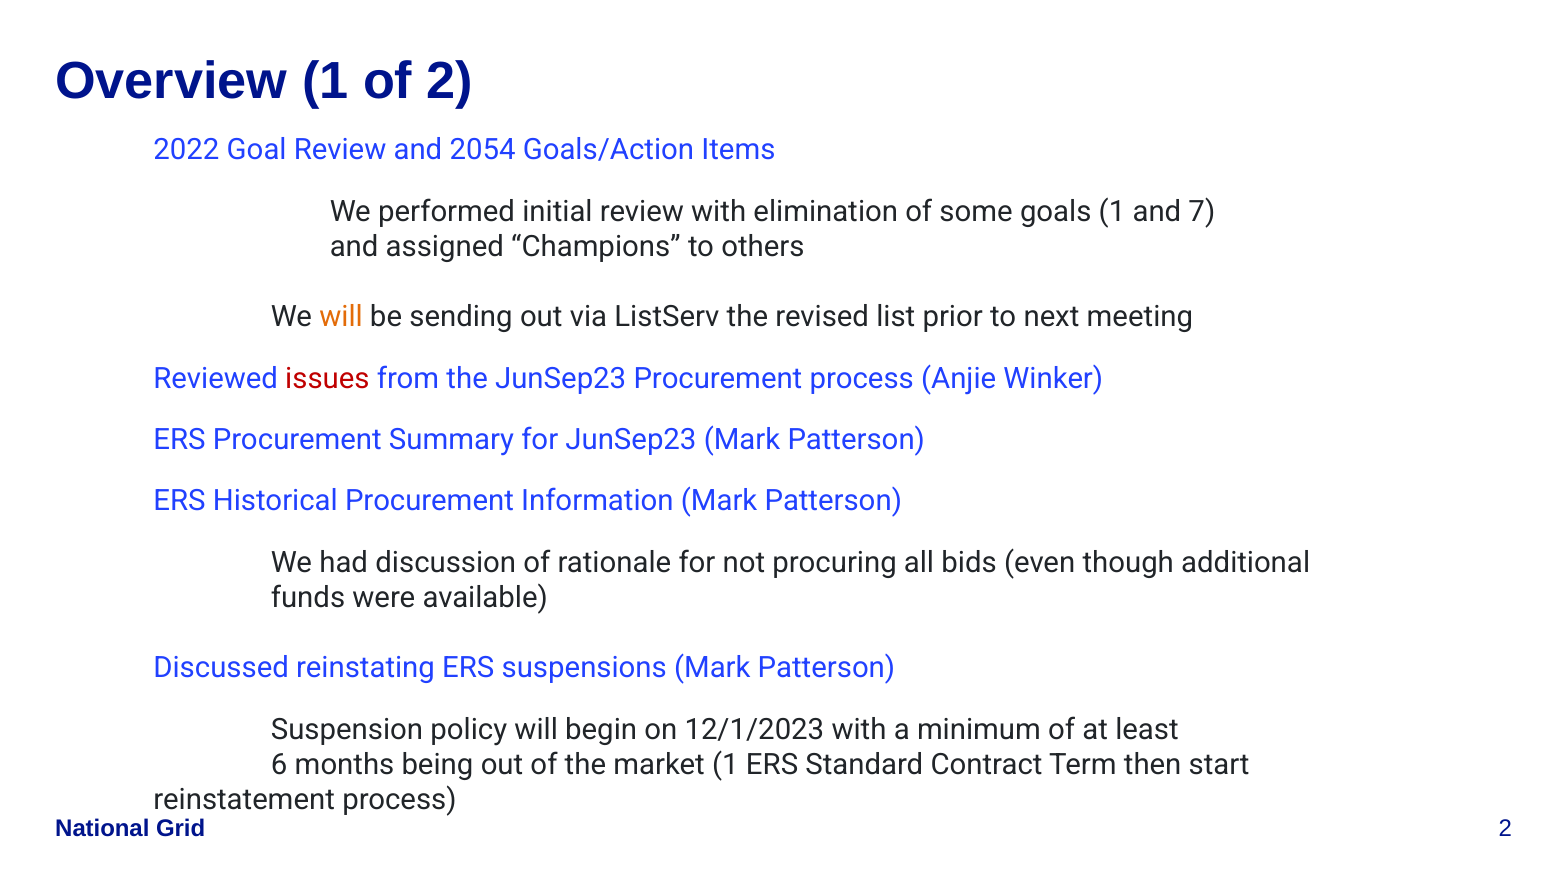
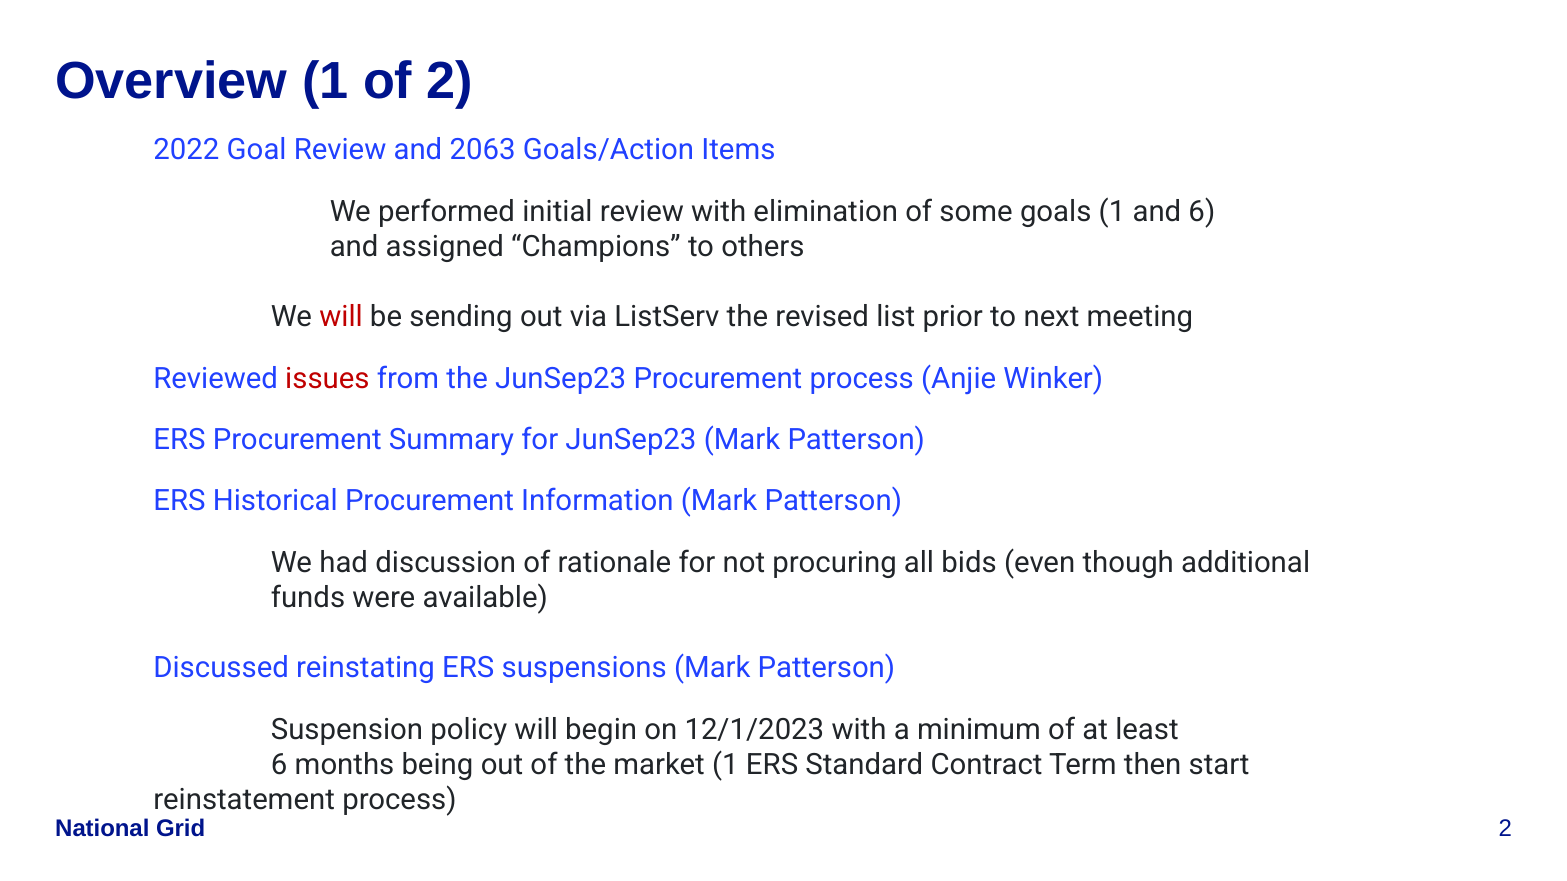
2054: 2054 -> 2063
and 7: 7 -> 6
will at (341, 317) colour: orange -> red
